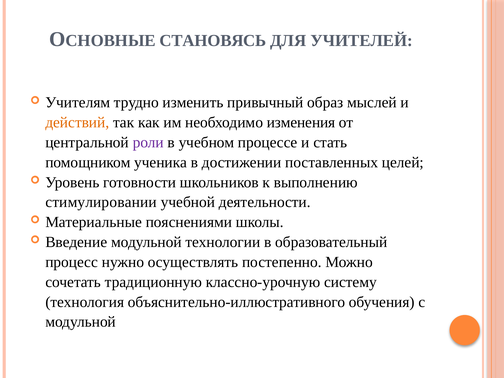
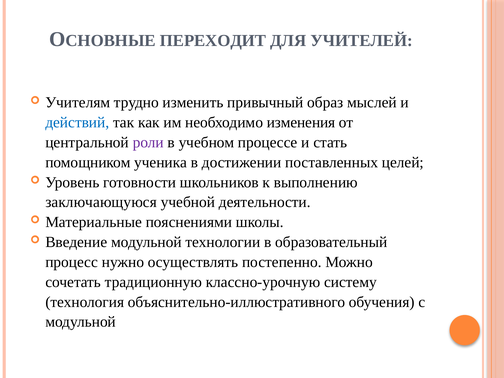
СТАНОВЯСЬ: СТАНОВЯСЬ -> ПЕРЕХОДИТ
действий colour: orange -> blue
стимулировании: стимулировании -> заключающуюся
